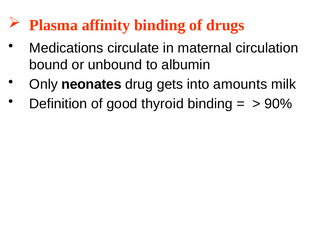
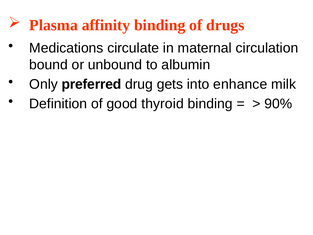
neonates: neonates -> preferred
amounts: amounts -> enhance
